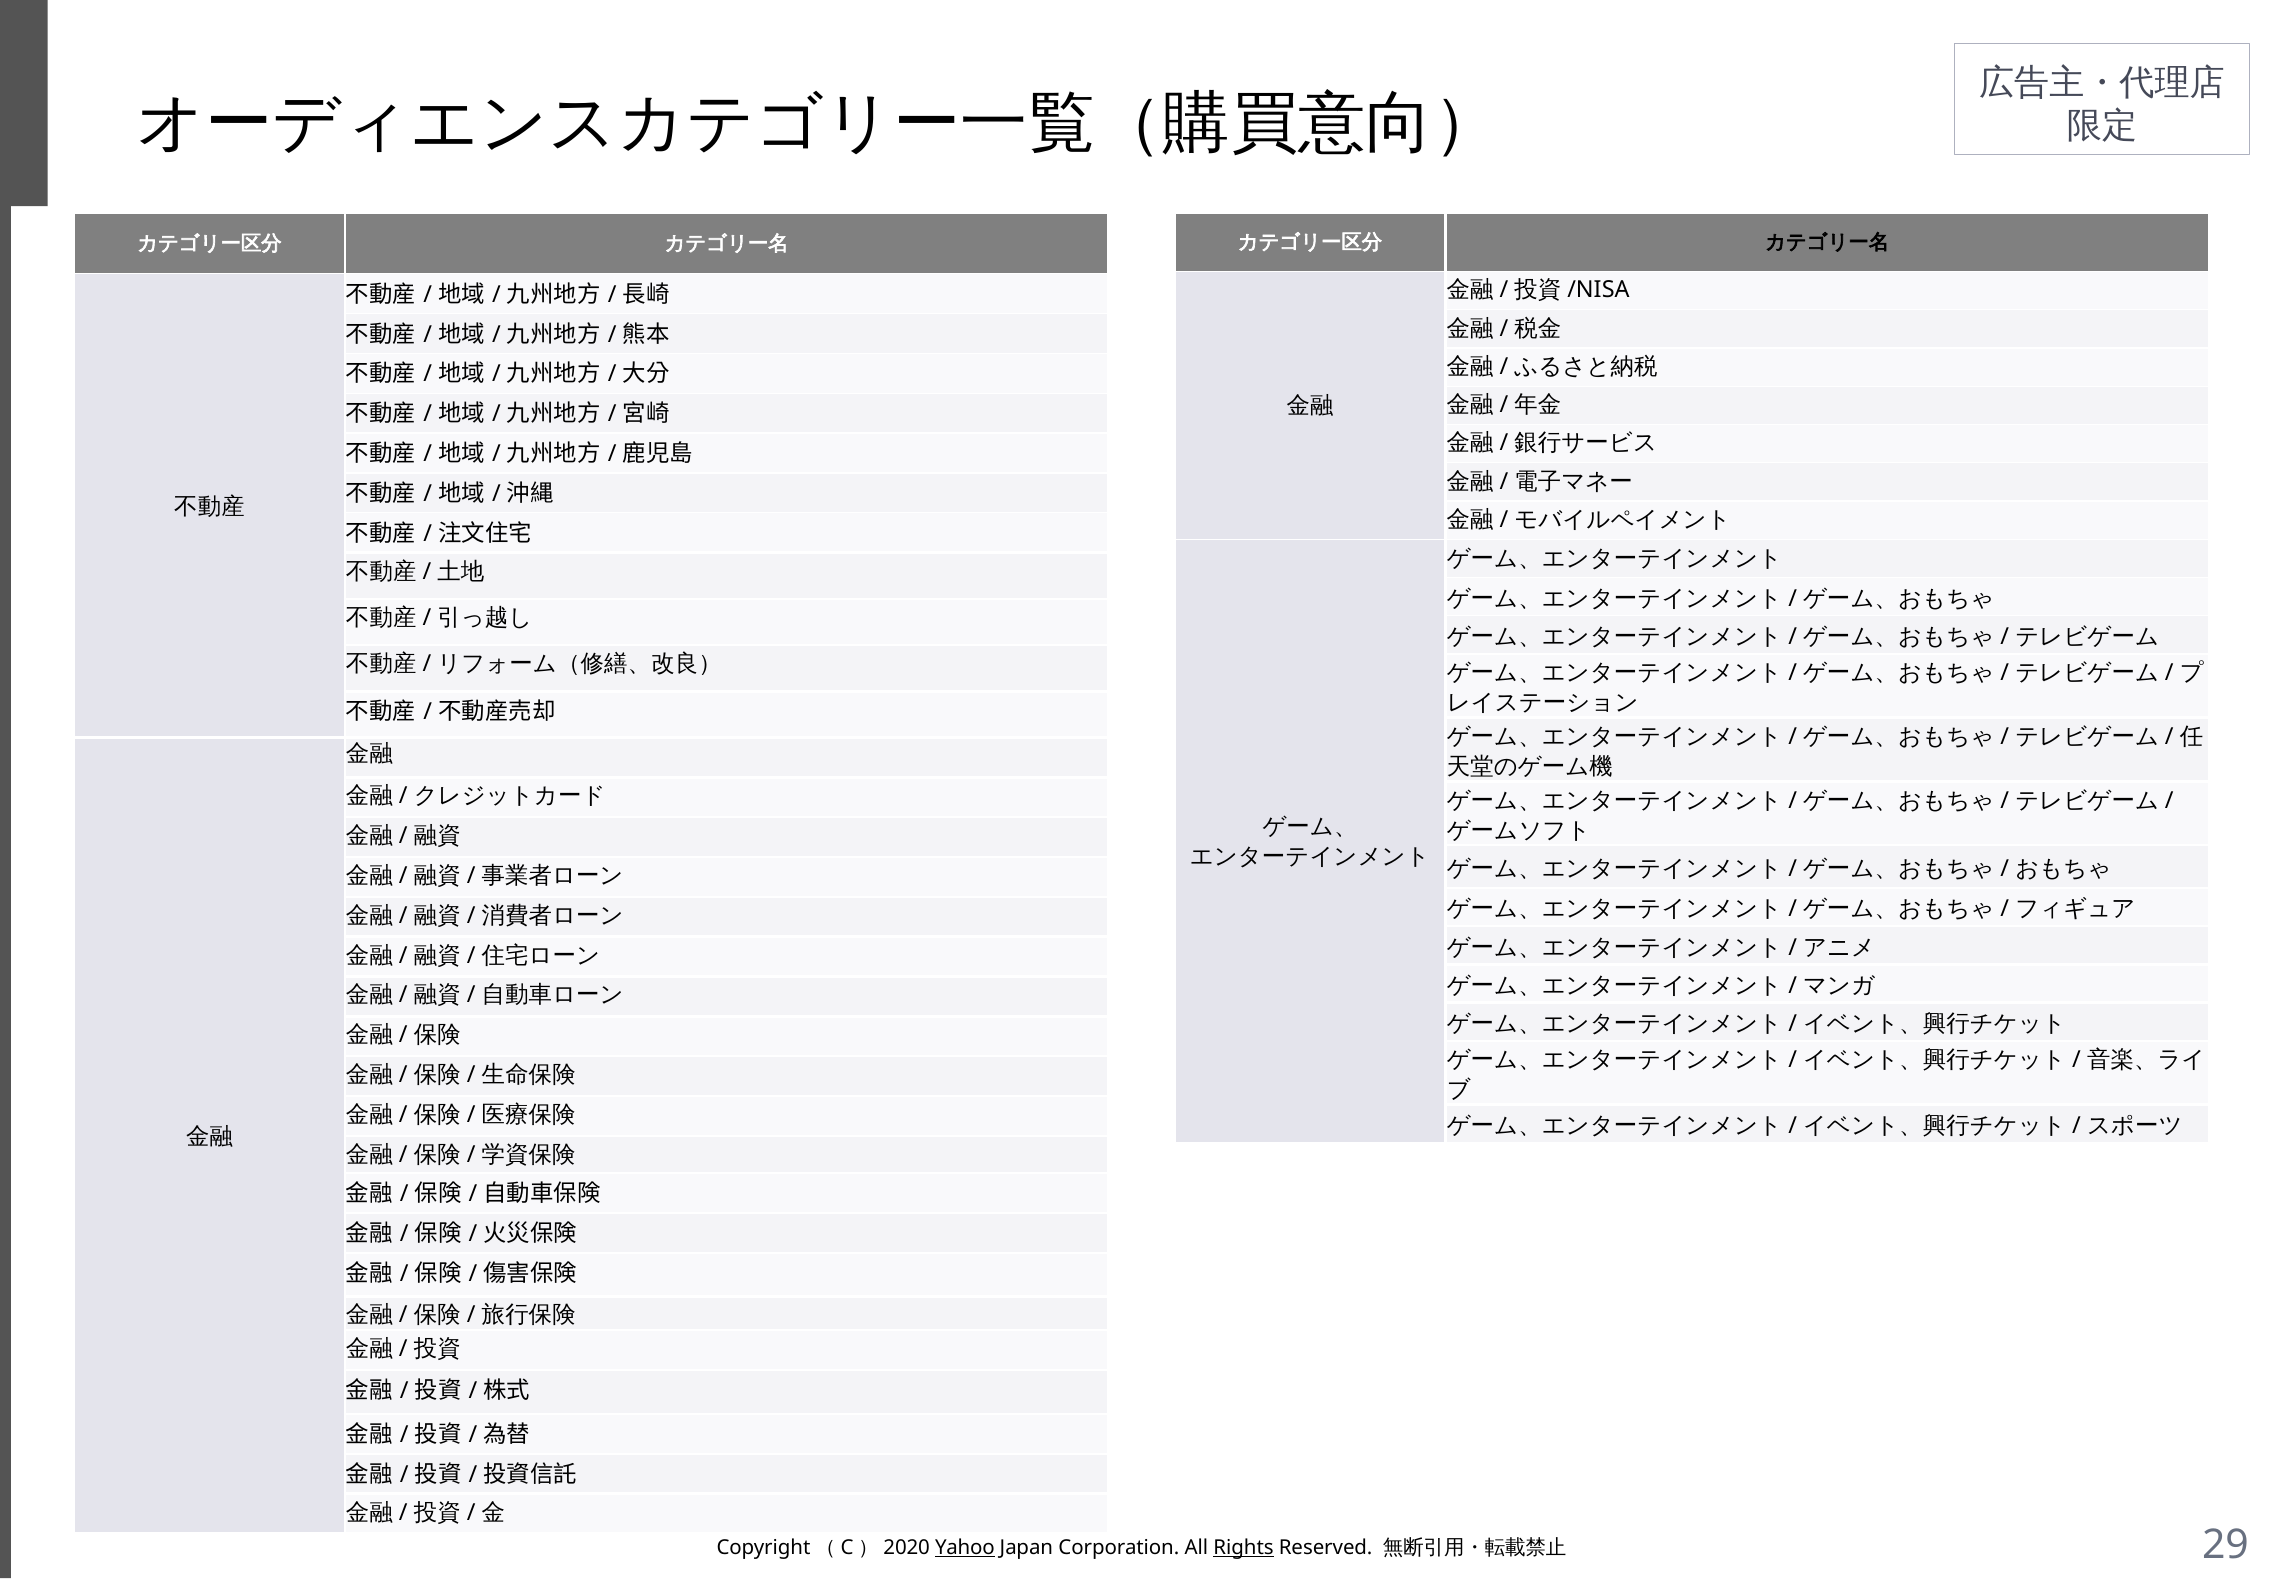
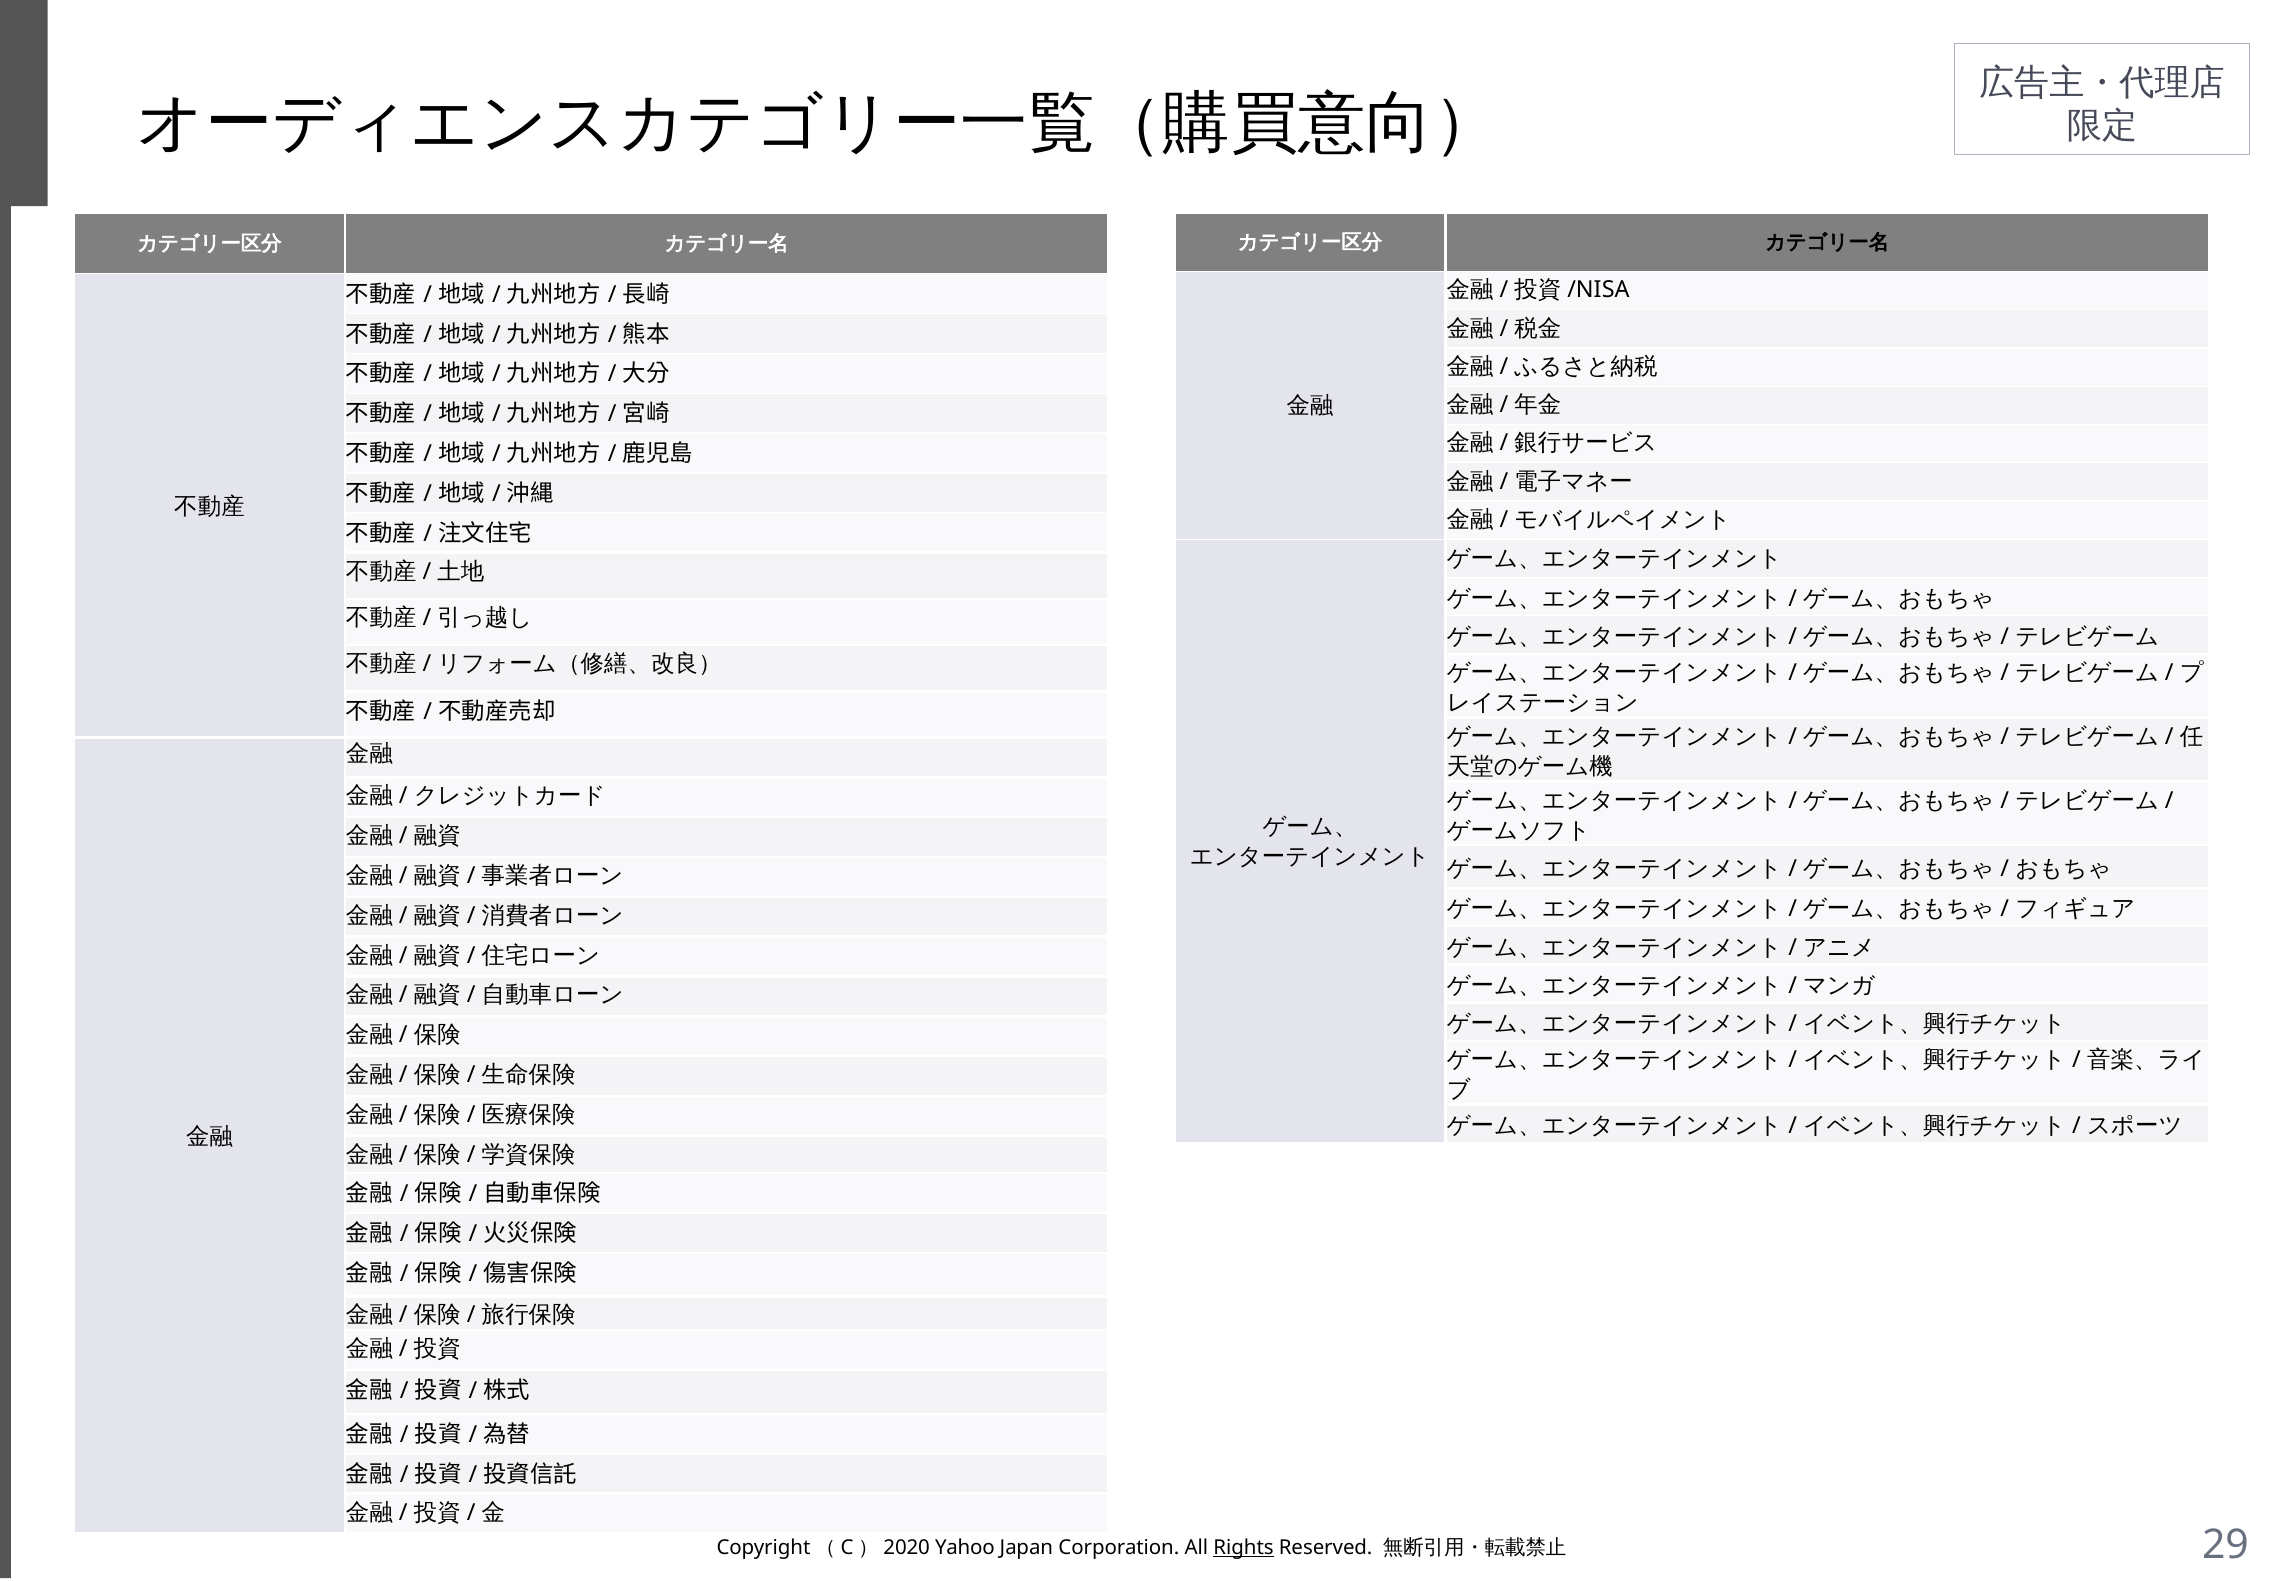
Yahoo underline: present -> none
